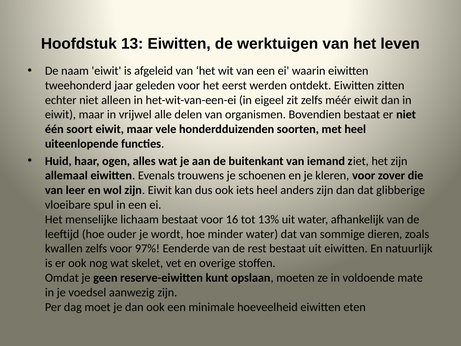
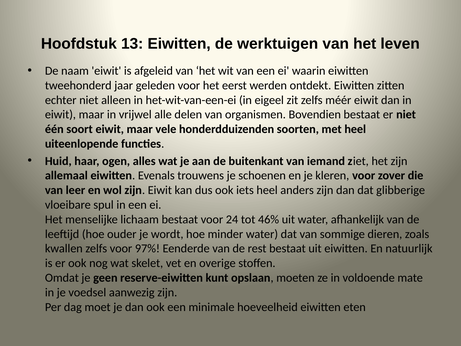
16: 16 -> 24
13%: 13% -> 46%
